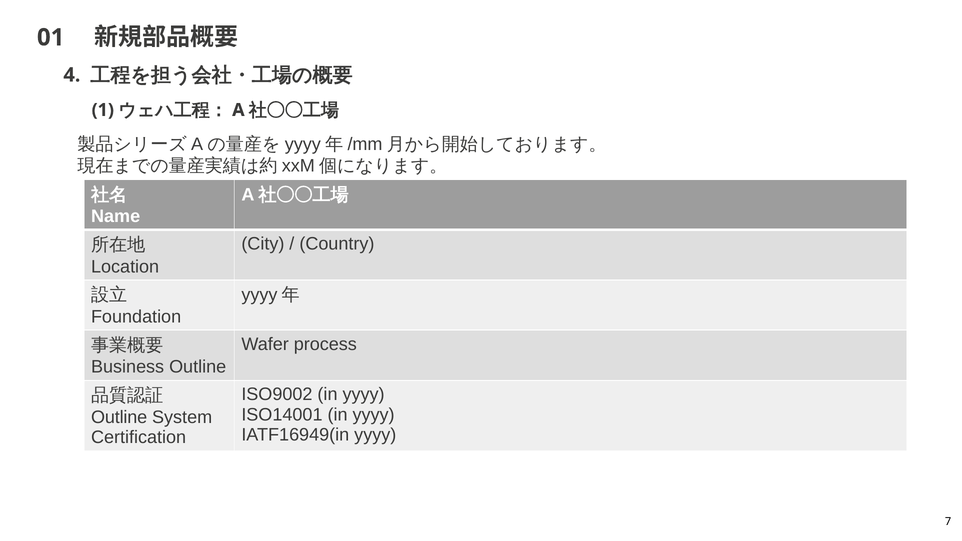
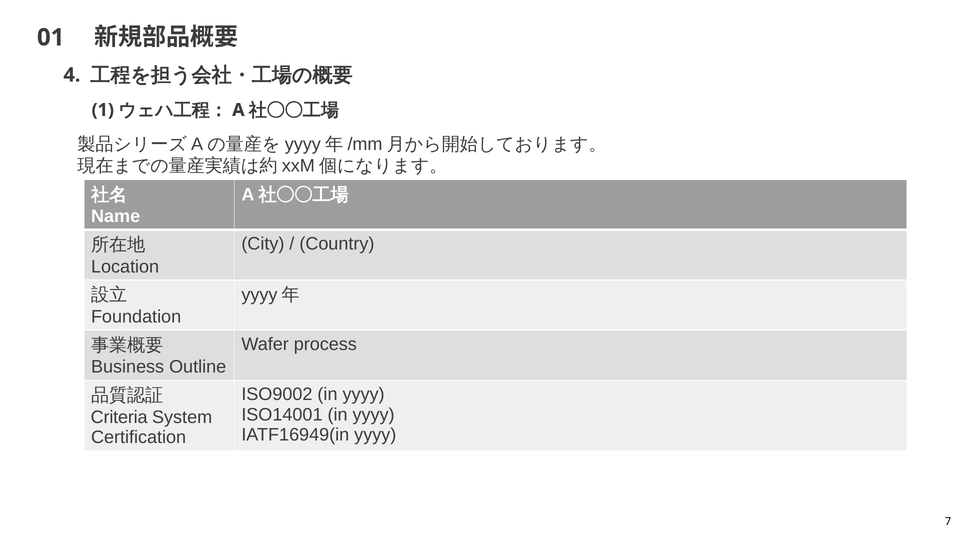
Outline at (119, 417): Outline -> Criteria
